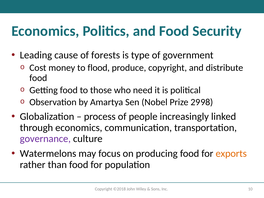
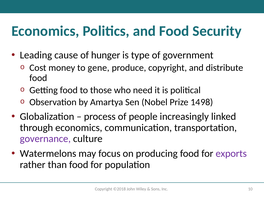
forests: forests -> hunger
flood: flood -> gene
29: 29 -> 14
exports colour: orange -> purple
